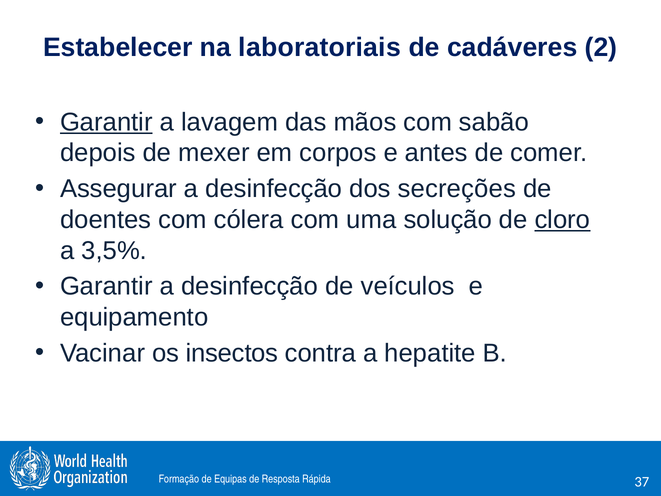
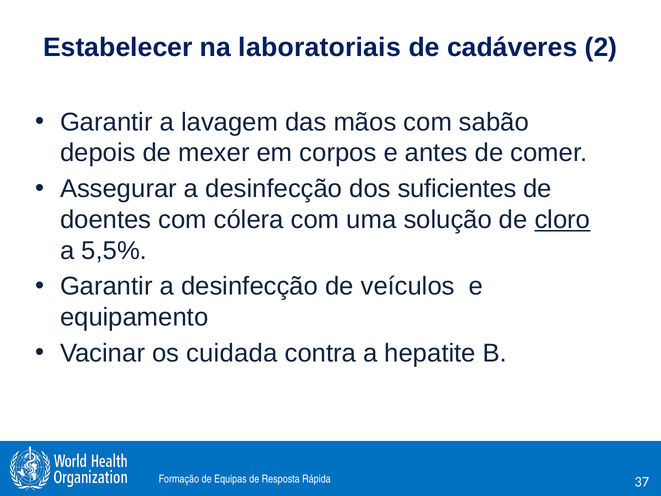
Garantir at (106, 122) underline: present -> none
secreções: secreções -> suficientes
3,5%: 3,5% -> 5,5%
insectos: insectos -> cuidada
